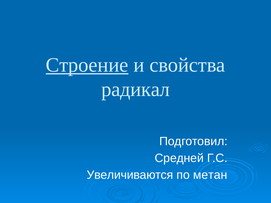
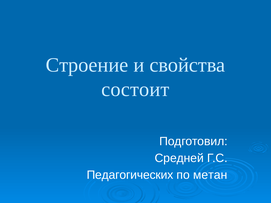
Строение underline: present -> none
радикал: радикал -> состоит
Увеличиваются: Увеличиваются -> Педагогических
